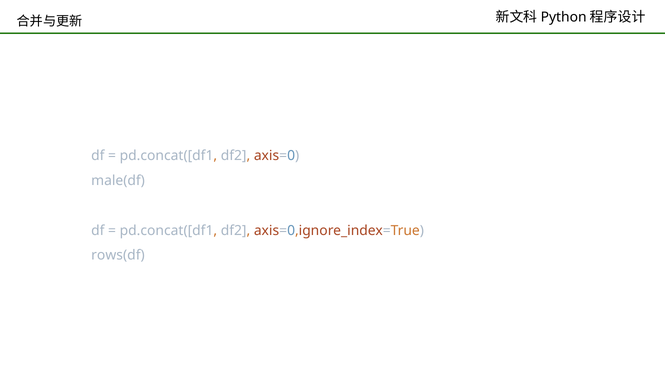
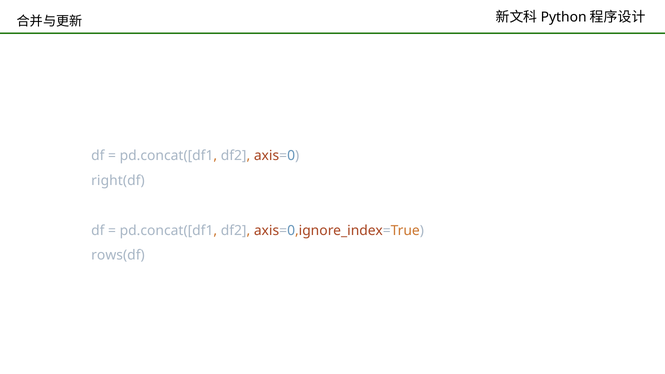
male(df: male(df -> right(df
